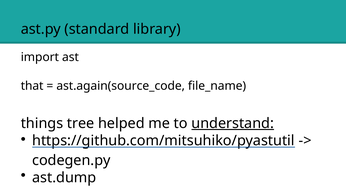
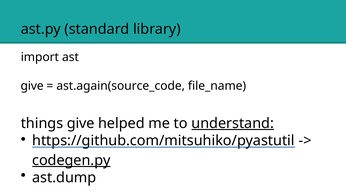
that at (32, 86): that -> give
things tree: tree -> give
codegen.py underline: none -> present
